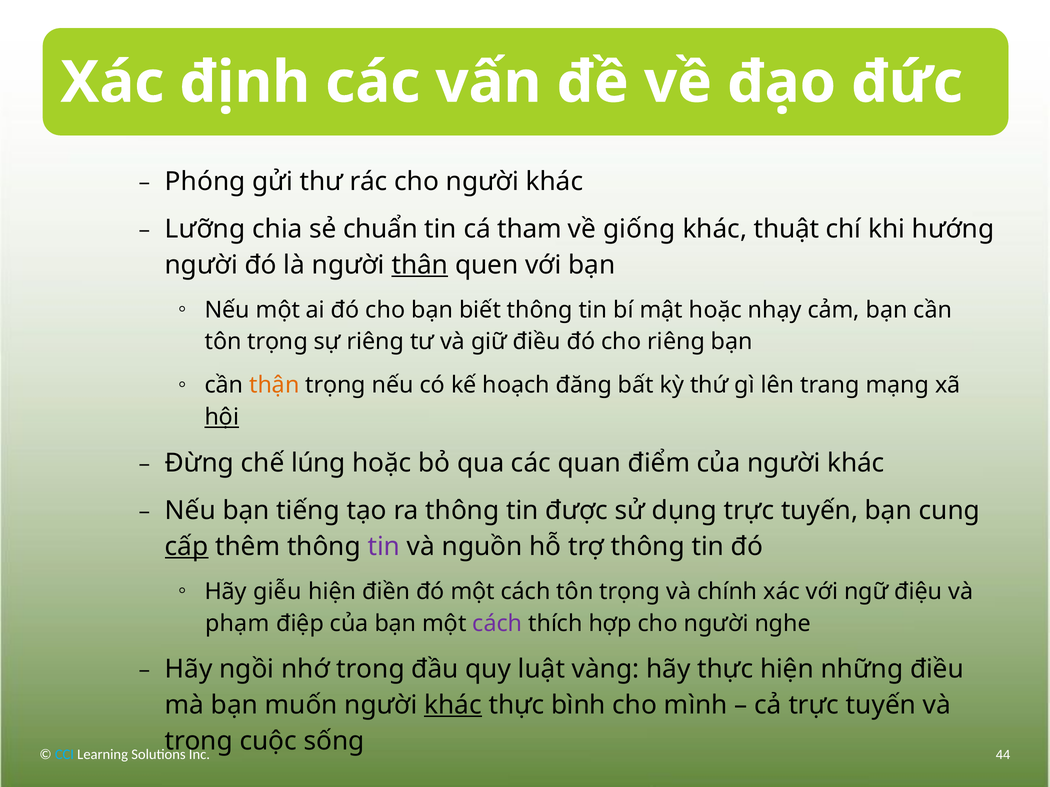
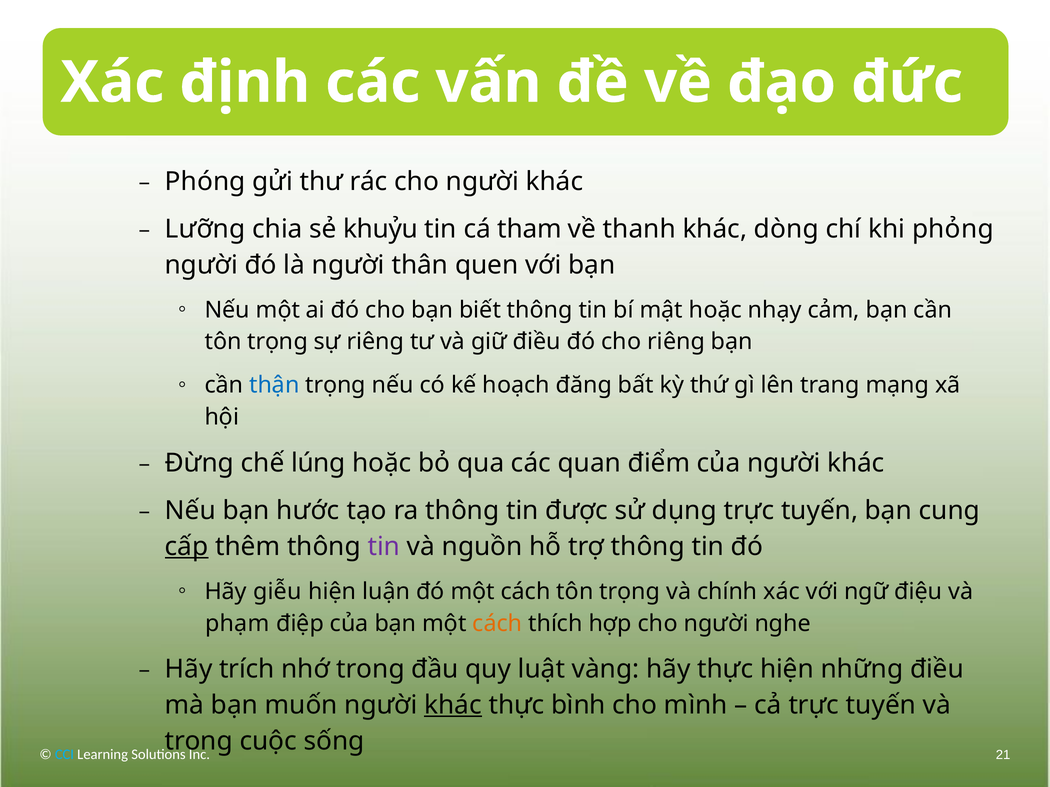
chuẩn: chuẩn -> khuỷu
giống: giống -> thanh
thuật: thuật -> dòng
hướng: hướng -> phỏng
thân underline: present -> none
thận colour: orange -> blue
hội underline: present -> none
tiếng: tiếng -> hước
điền: điền -> luận
cách at (497, 624) colour: purple -> orange
ngồi: ngồi -> trích
44: 44 -> 21
